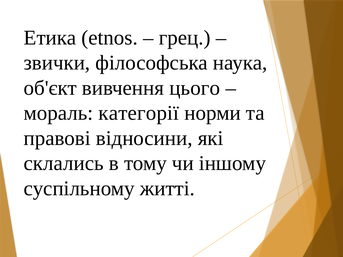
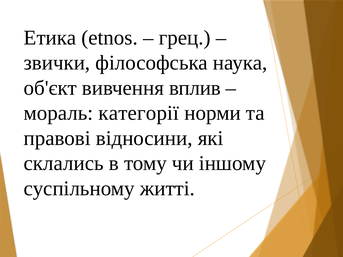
цього: цього -> вплив
